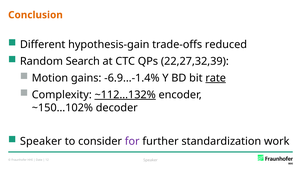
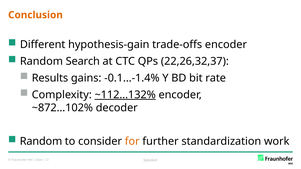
trade-offs reduced: reduced -> encoder
22,27,32,39: 22,27,32,39 -> 22,26,32,37
Motion: Motion -> Results
-6.9…-1.4%: -6.9…-1.4% -> -0.1…-1.4%
rate underline: present -> none
~150…102%: ~150…102% -> ~872…102%
Speaker at (41, 142): Speaker -> Random
for colour: purple -> orange
